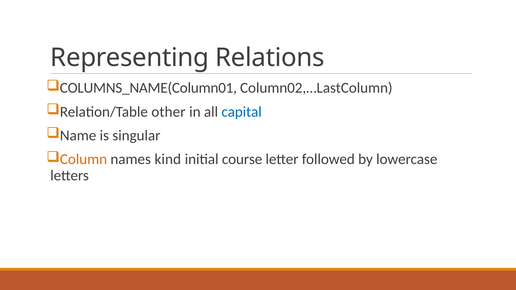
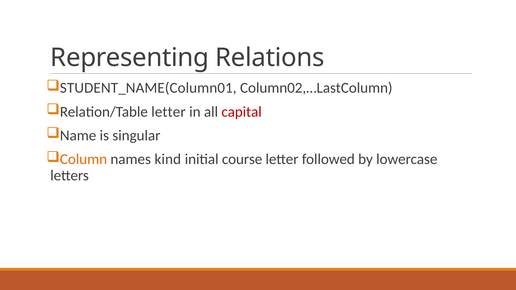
COLUMNS_NAME(Column01: COLUMNS_NAME(Column01 -> STUDENT_NAME(Column01
Relation/Table other: other -> letter
capital colour: blue -> red
